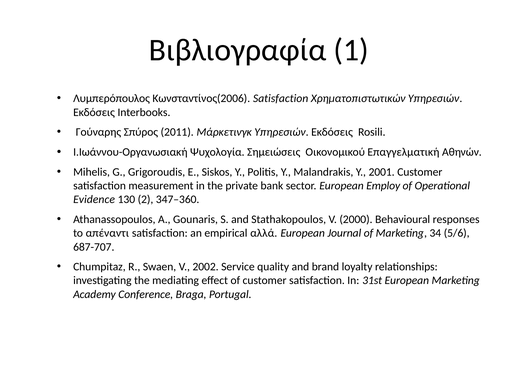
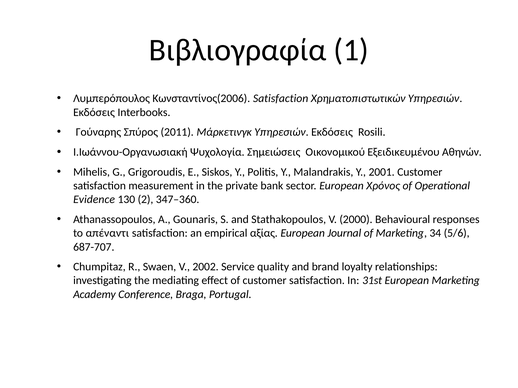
Επαγγελµατική: Επαγγελµατική -> Εξειδικευμένου
Employ: Employ -> Χρόνος
αλλά: αλλά -> αξίας
